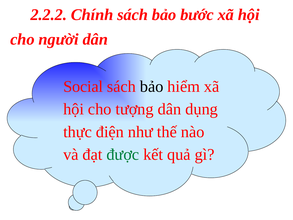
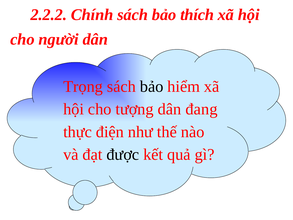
bước: bước -> thích
Social: Social -> Trọng
dụng: dụng -> đang
được colour: green -> black
